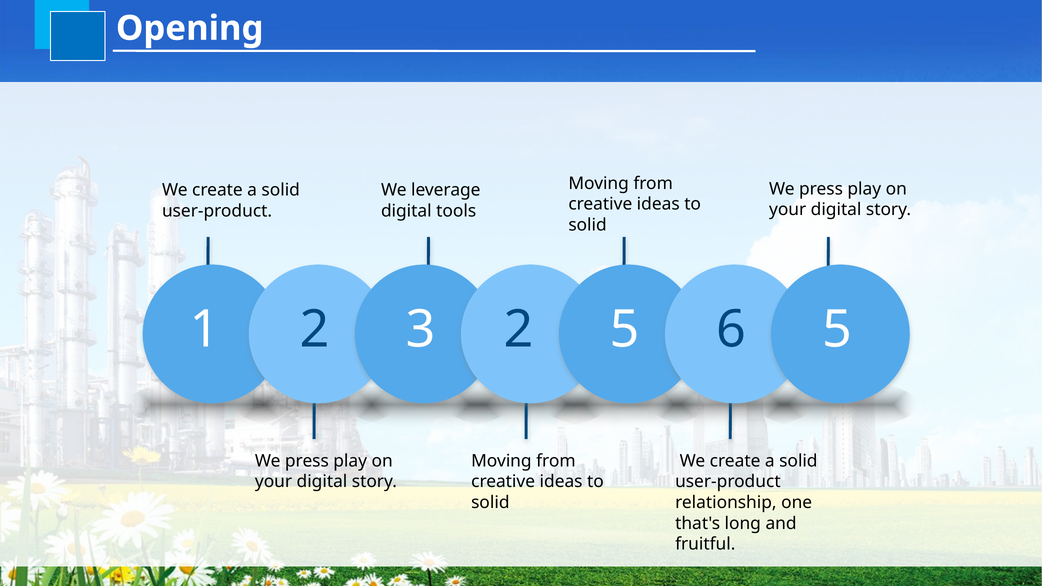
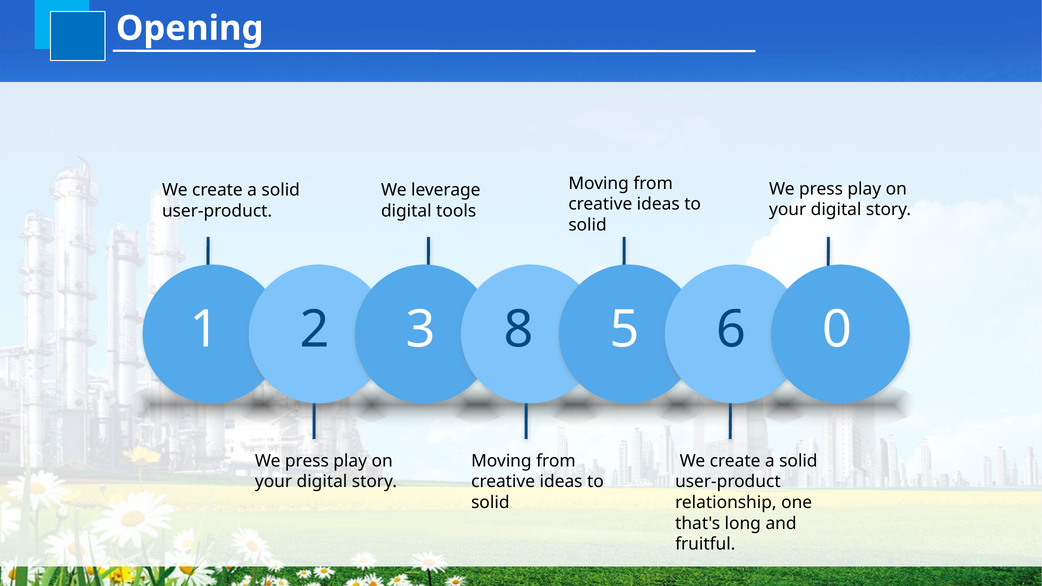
3 2: 2 -> 8
6 5: 5 -> 0
